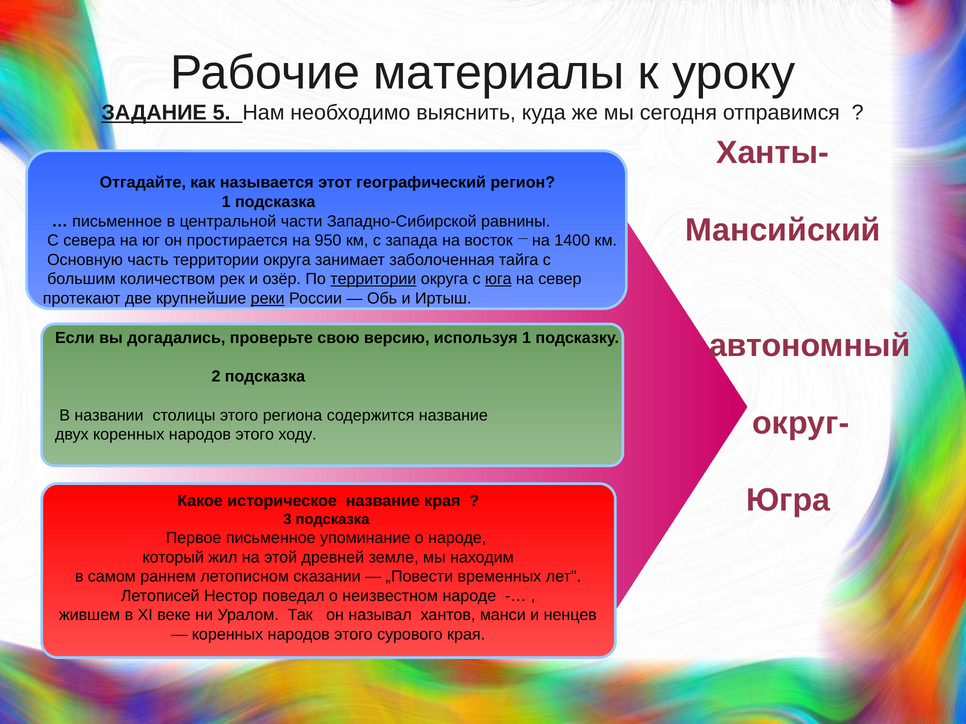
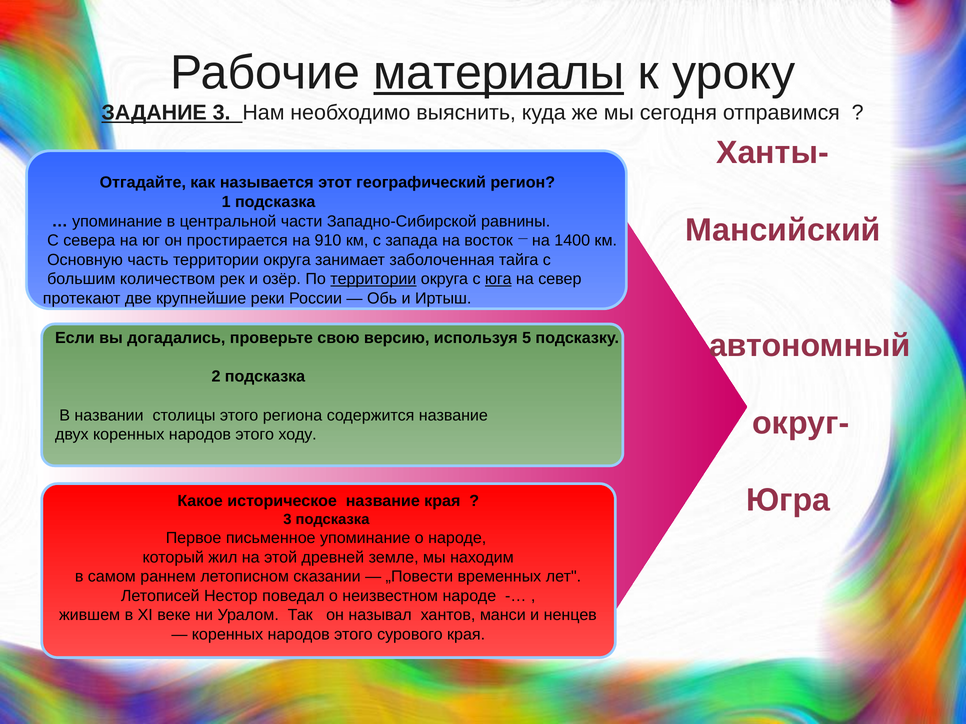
материалы underline: none -> present
ЗАДАНИЕ 5: 5 -> 3
письменное at (117, 221): письменное -> упоминание
950: 950 -> 910
реки underline: present -> none
используя 1: 1 -> 5
